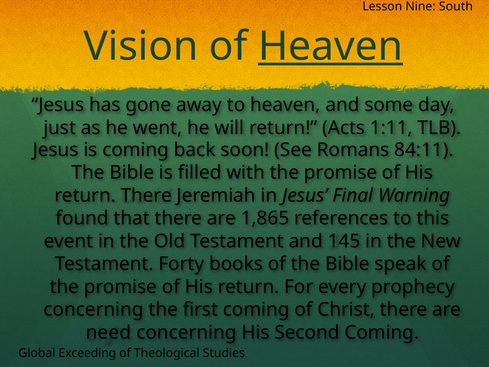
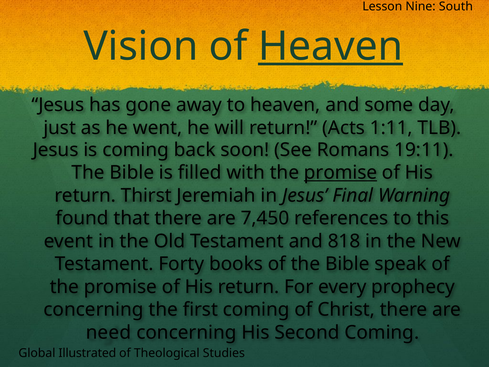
84:11: 84:11 -> 19:11
promise at (341, 172) underline: none -> present
return There: There -> Thirst
1,865: 1,865 -> 7,450
145: 145 -> 818
Exceeding: Exceeding -> Illustrated
